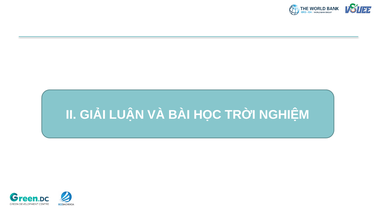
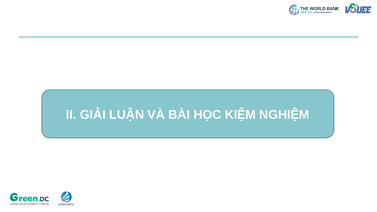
TRỜI: TRỜI -> KIỆM
